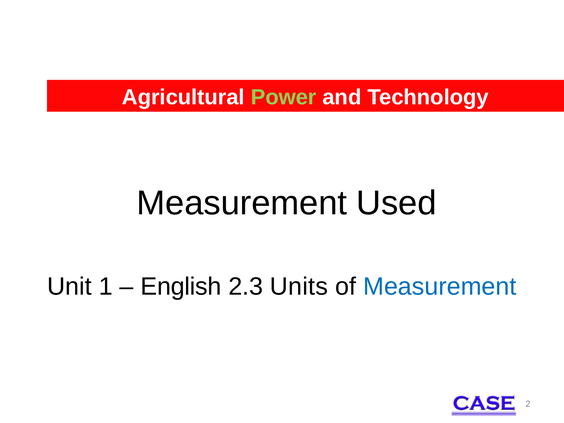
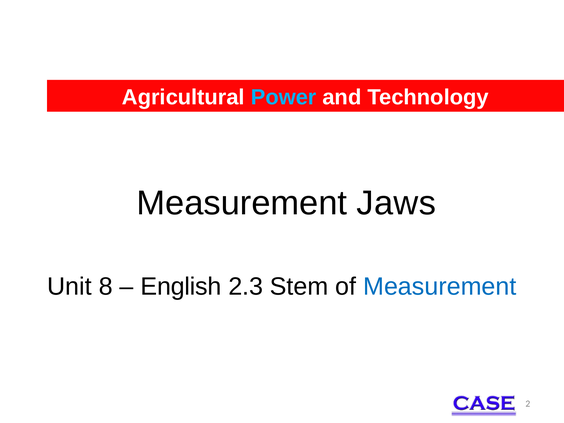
Power colour: light green -> light blue
Used: Used -> Jaws
1: 1 -> 8
Units: Units -> Stem
